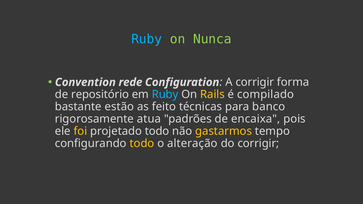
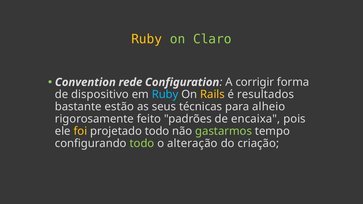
Ruby at (147, 39) colour: light blue -> yellow
Nunca: Nunca -> Claro
repositório: repositório -> dispositivo
compilado: compilado -> resultados
feito: feito -> seus
banco: banco -> alheio
atua: atua -> feito
gastarmos colour: yellow -> light green
todo at (142, 144) colour: yellow -> light green
do corrigir: corrigir -> criação
